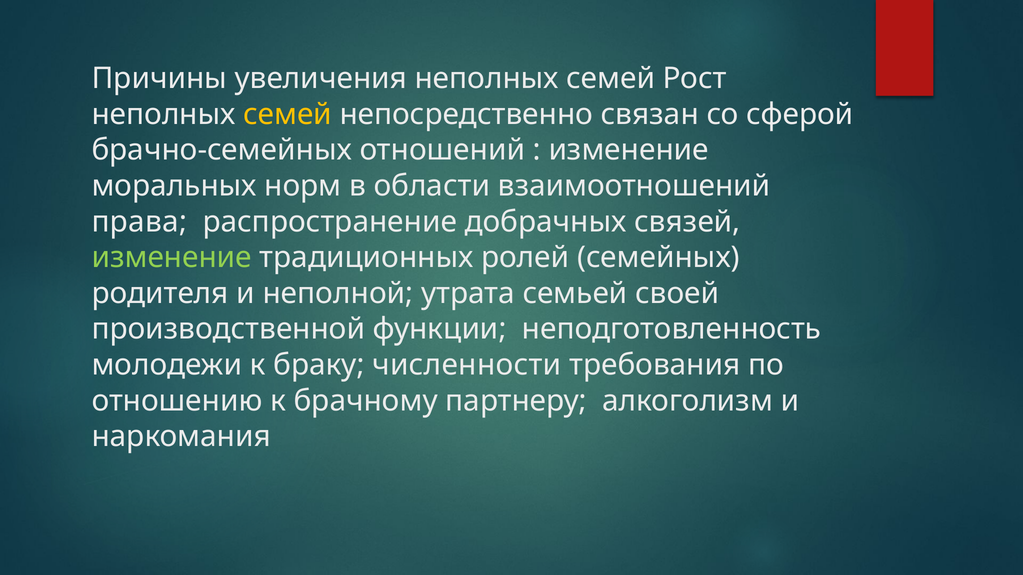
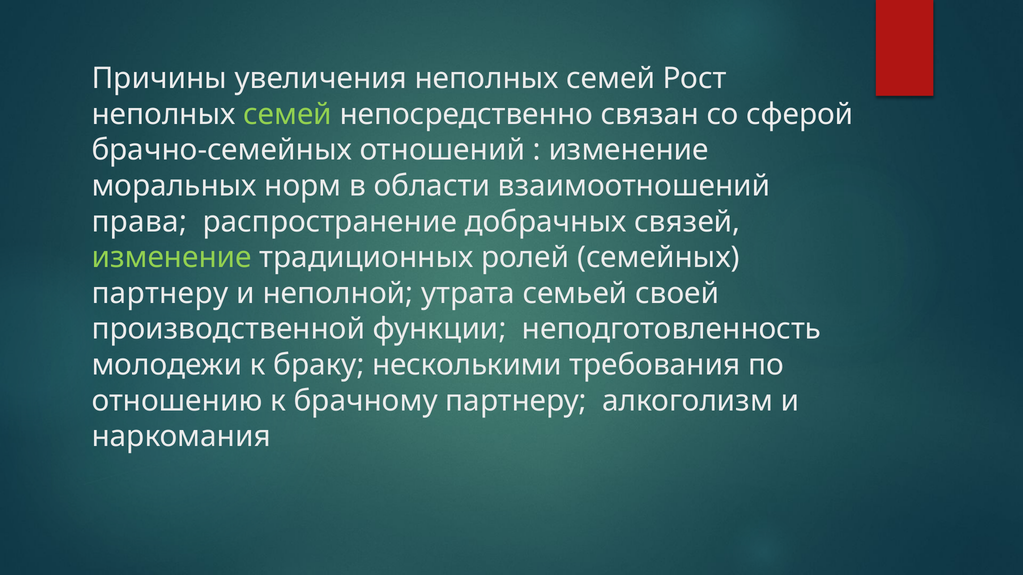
семей at (288, 114) colour: yellow -> light green
родителя at (160, 294): родителя -> партнеру
численности: численности -> несколькими
